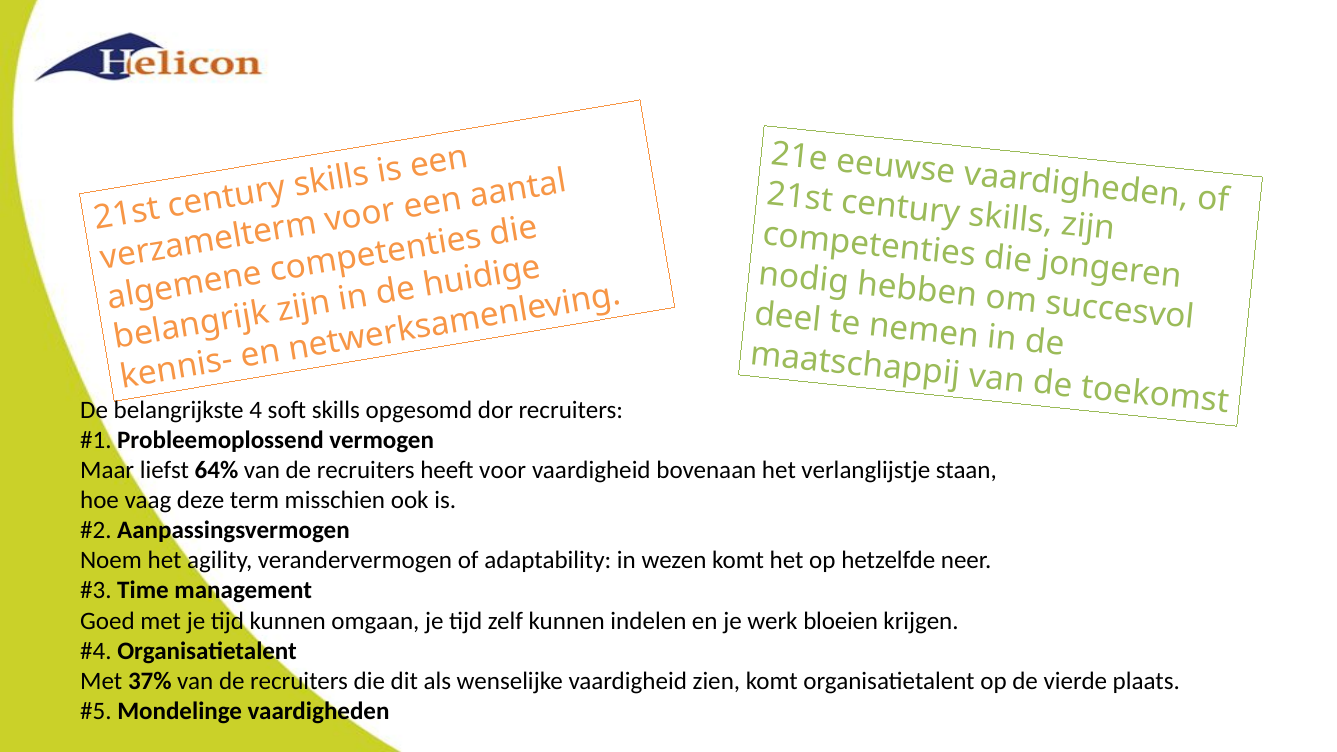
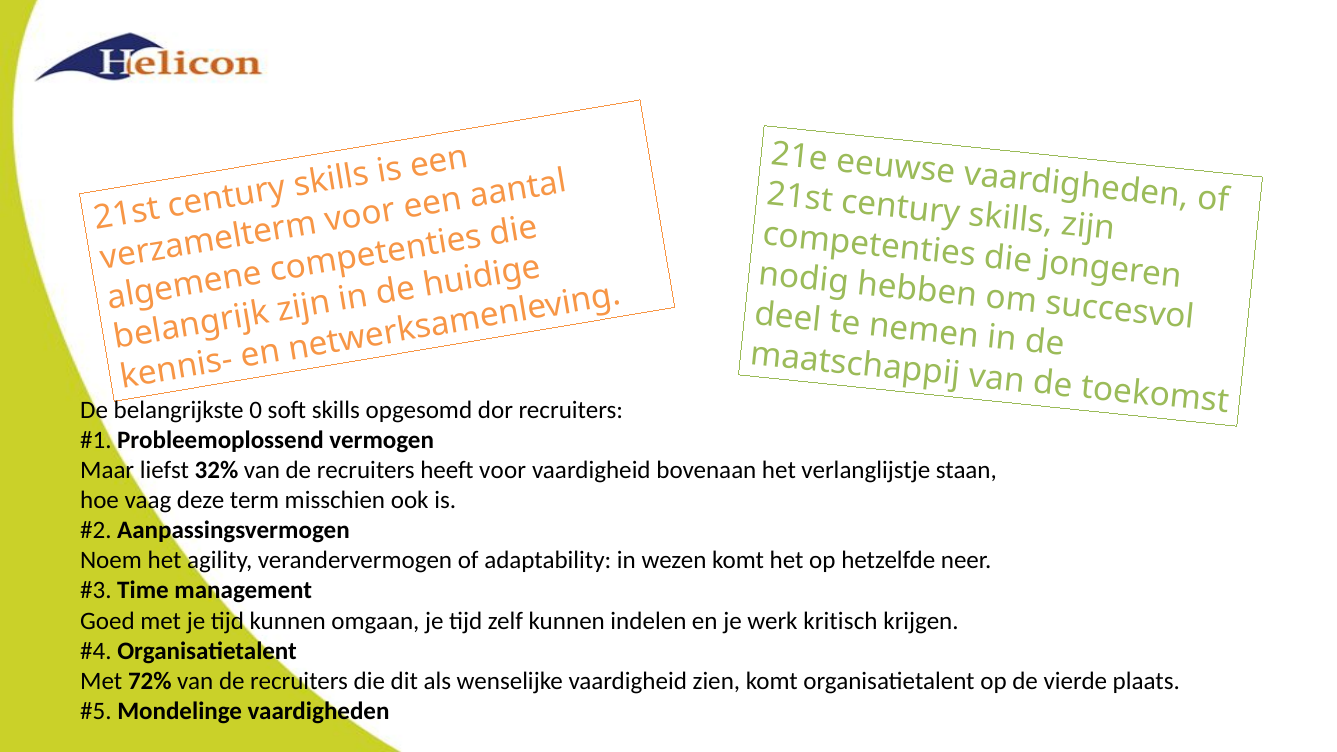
4: 4 -> 0
64%: 64% -> 32%
bloeien: bloeien -> kritisch
37%: 37% -> 72%
